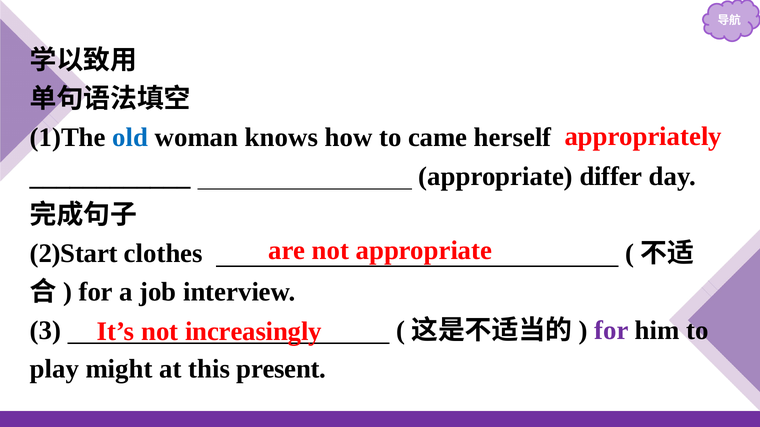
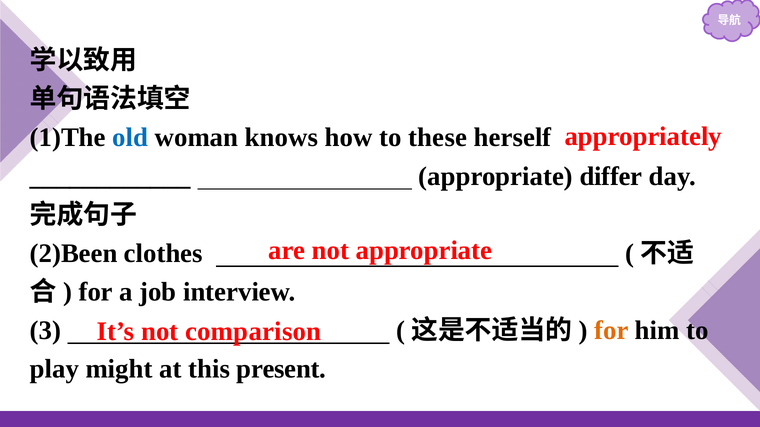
came: came -> these
2)Start: 2)Start -> 2)Been
for at (611, 331) colour: purple -> orange
increasingly: increasingly -> comparison
